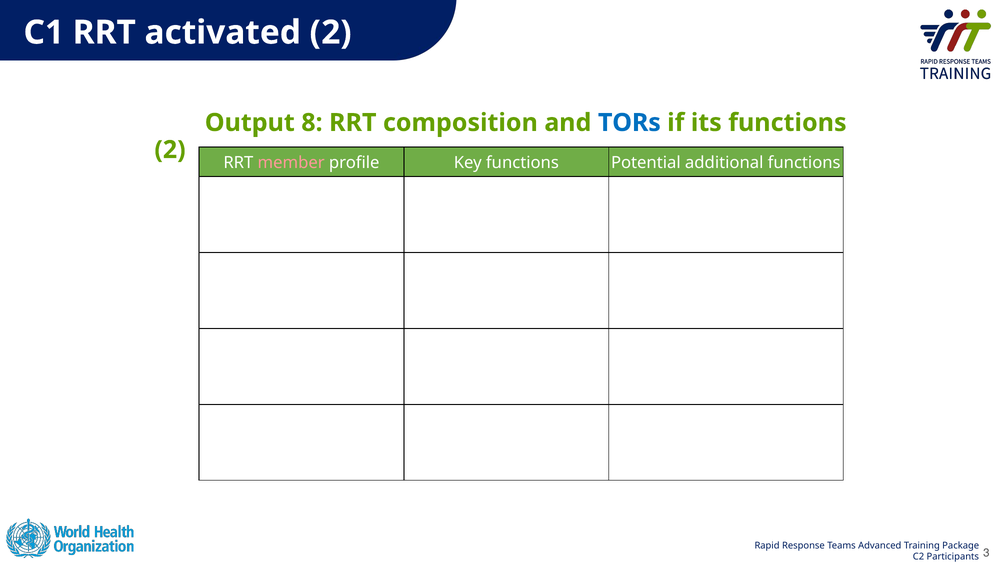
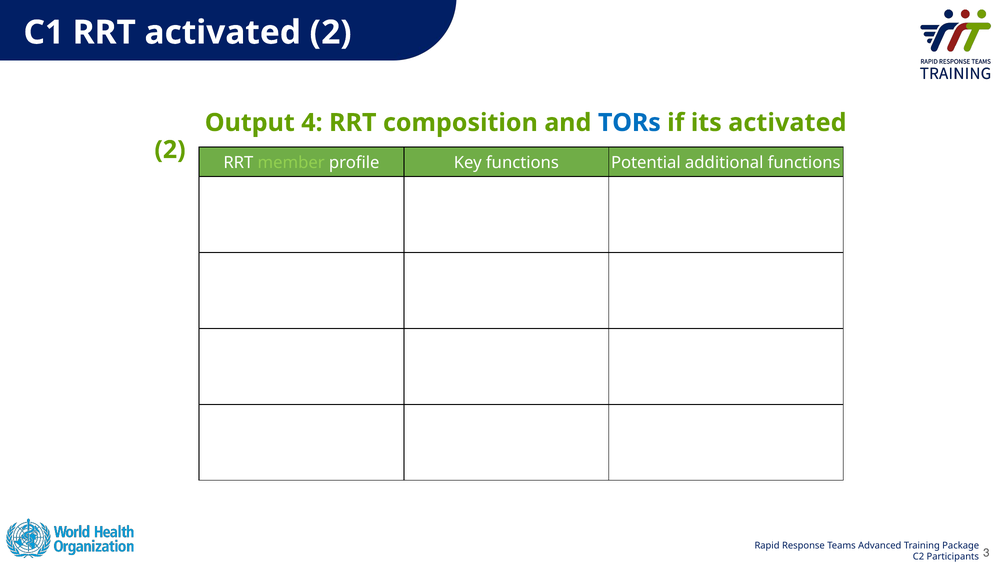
8: 8 -> 4
its functions: functions -> activated
member colour: pink -> light green
